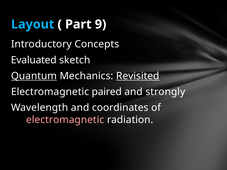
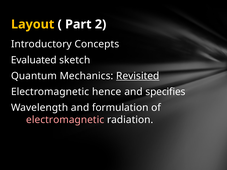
Layout colour: light blue -> yellow
9: 9 -> 2
Quantum underline: present -> none
paired: paired -> hence
strongly: strongly -> specifies
coordinates: coordinates -> formulation
